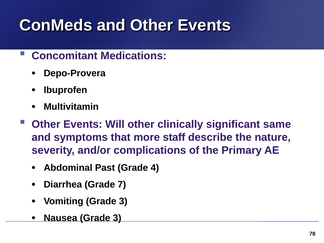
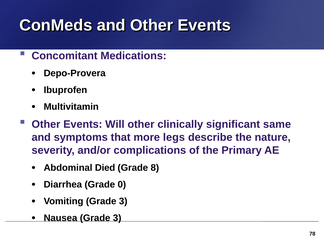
staff: staff -> legs
Past: Past -> Died
4: 4 -> 8
7: 7 -> 0
